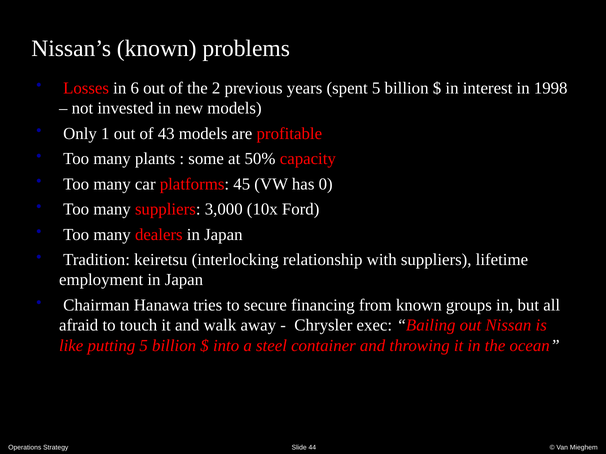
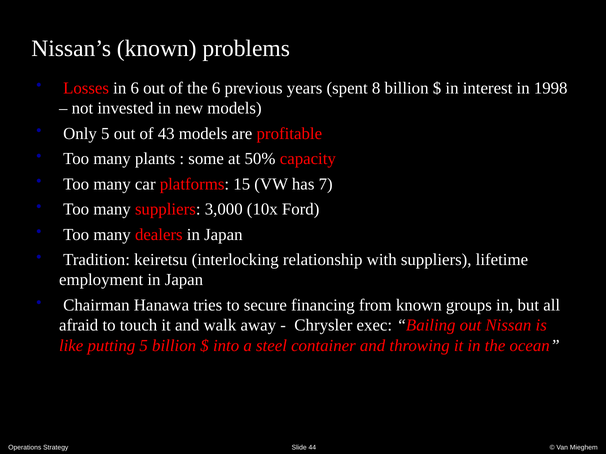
the 2: 2 -> 6
spent 5: 5 -> 8
Only 1: 1 -> 5
45: 45 -> 15
0: 0 -> 7
